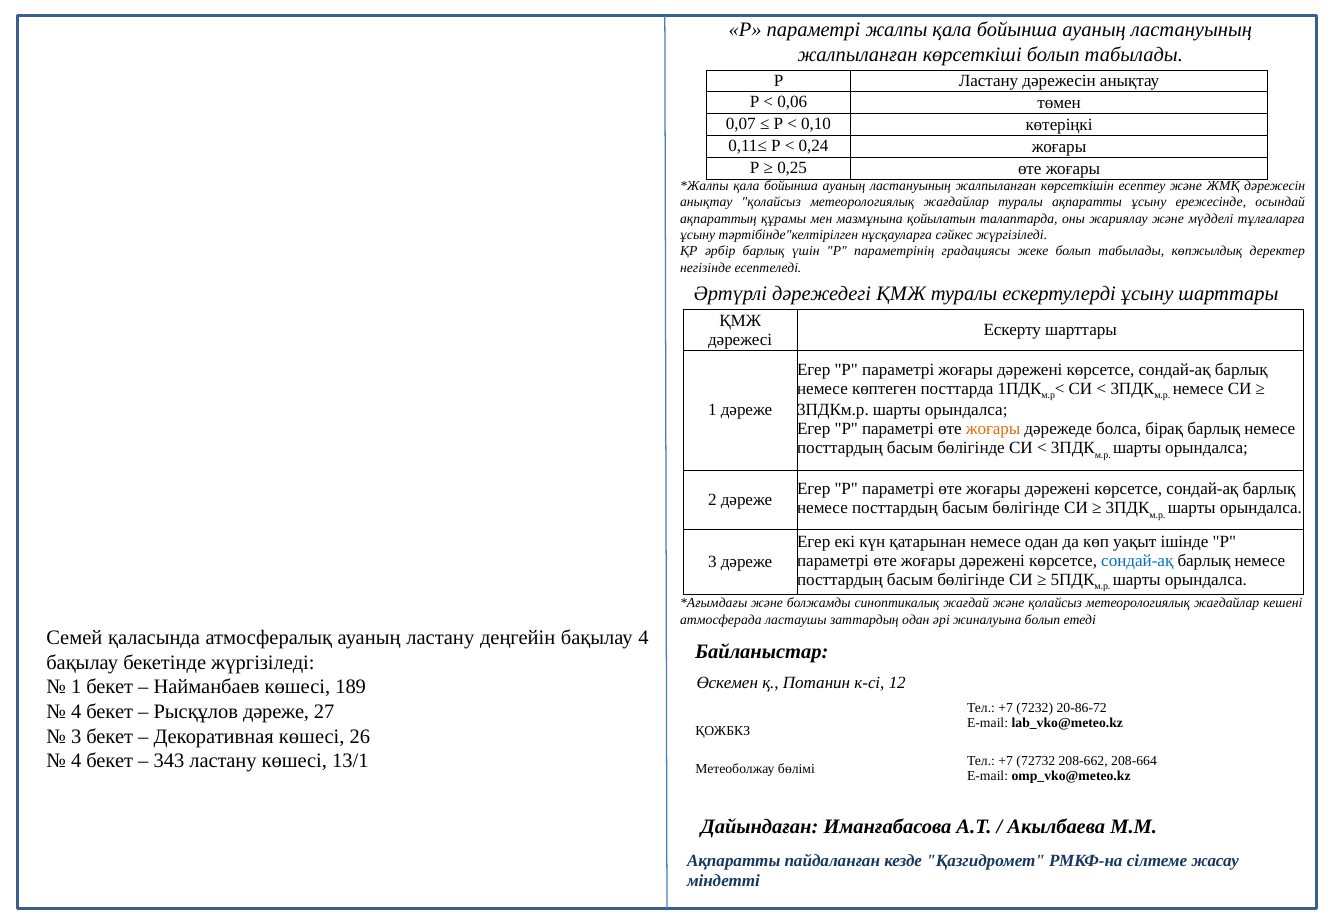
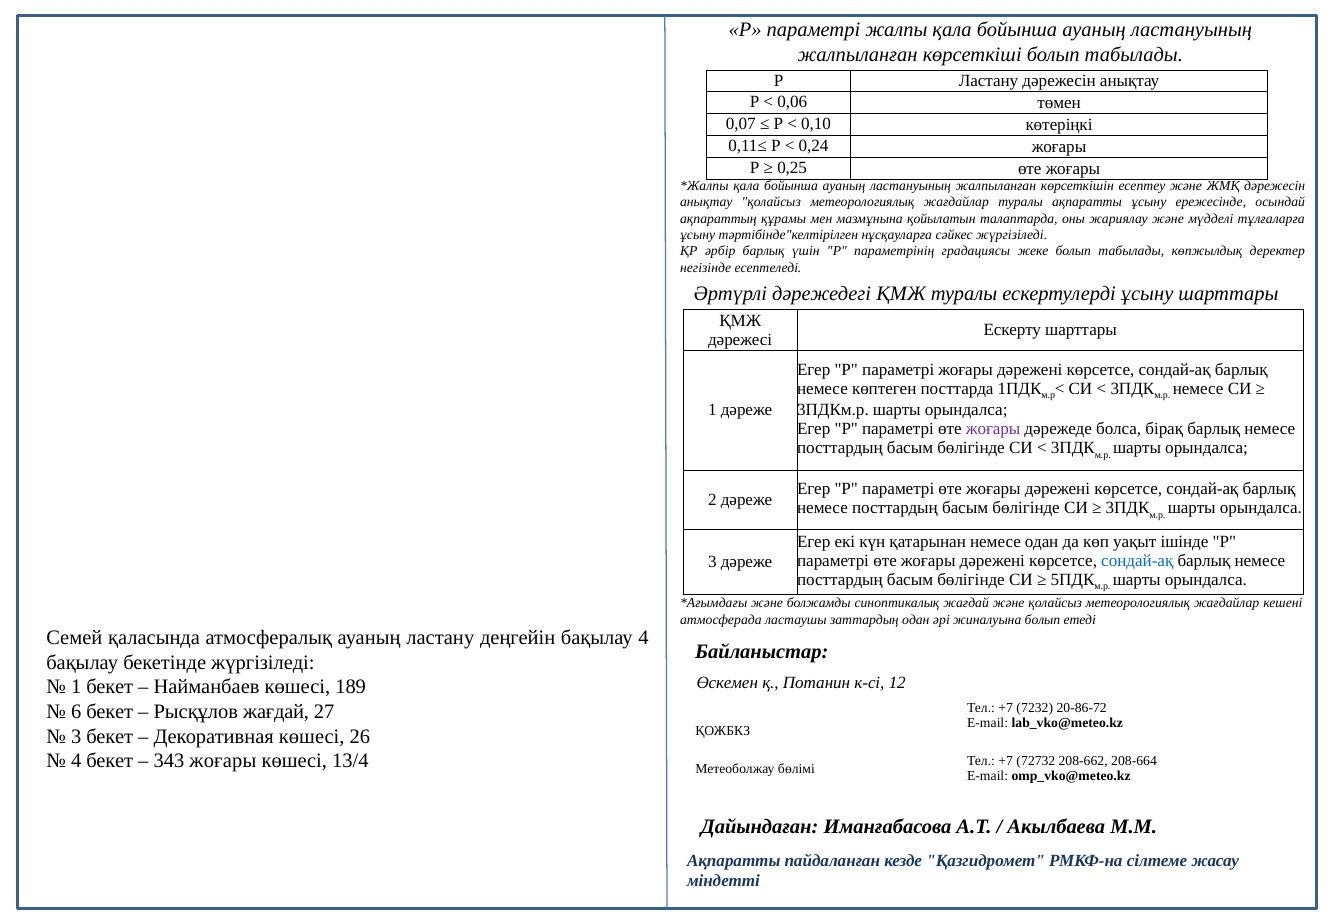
жоғары at (993, 429) colour: orange -> purple
4 at (76, 711): 4 -> 6
Рысқұлов дәреже: дәреже -> жағдай
343 ластану: ластану -> жоғары
13/1: 13/1 -> 13/4
